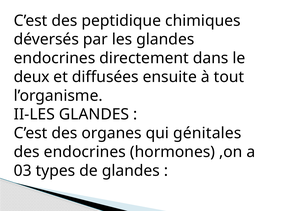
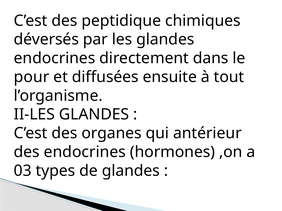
deux: deux -> pour
génitales: génitales -> antérieur
